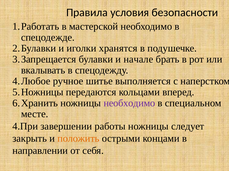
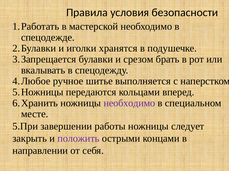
начале: начале -> срезом
4.При: 4.При -> 5.При
положить colour: orange -> purple
